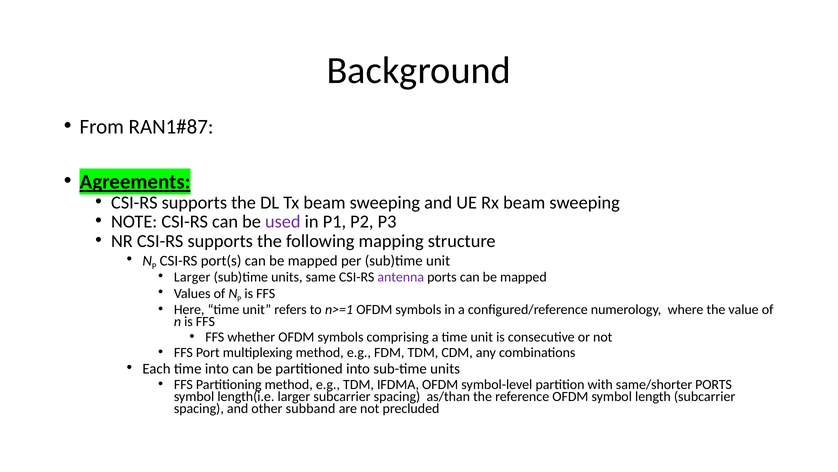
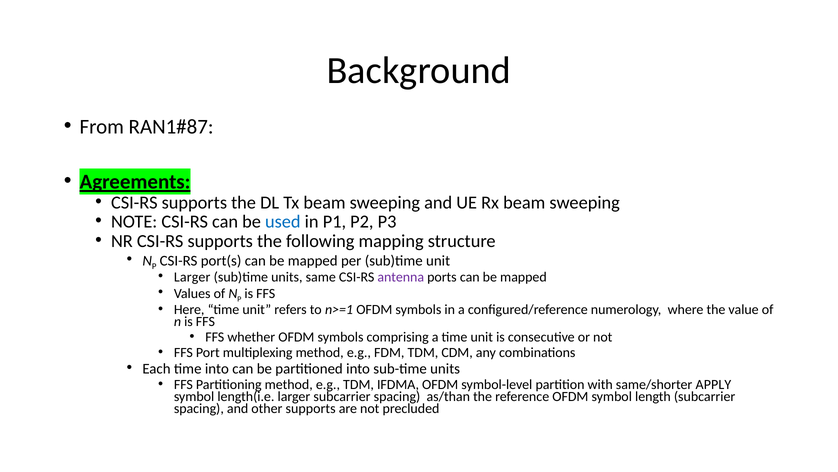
used colour: purple -> blue
same/shorter PORTS: PORTS -> APPLY
other subband: subband -> supports
